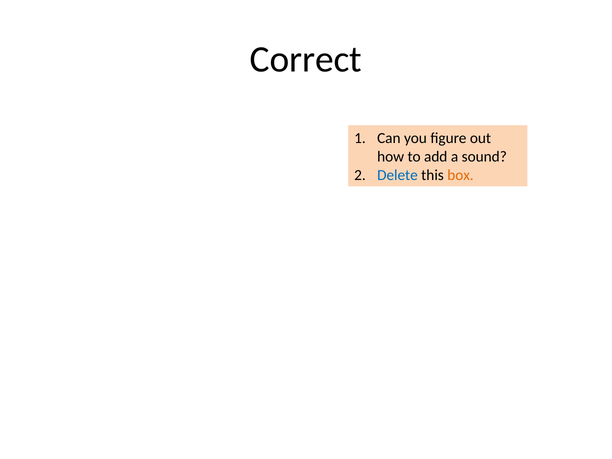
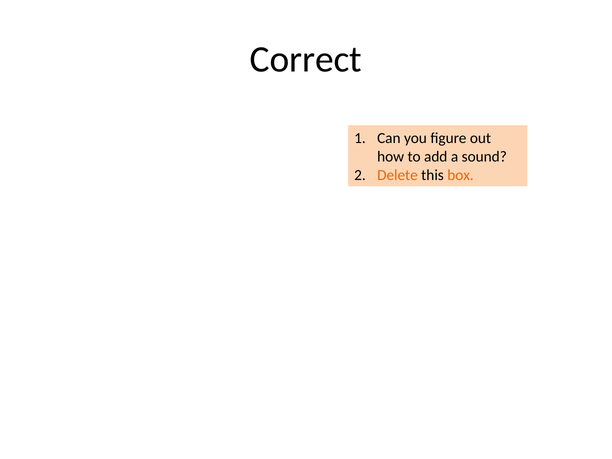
Delete colour: blue -> orange
